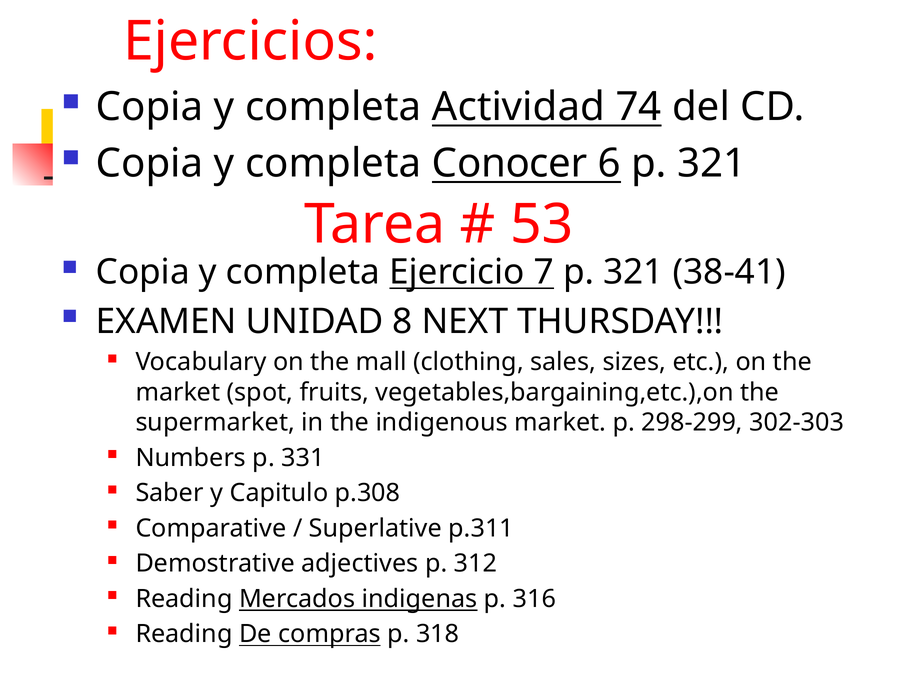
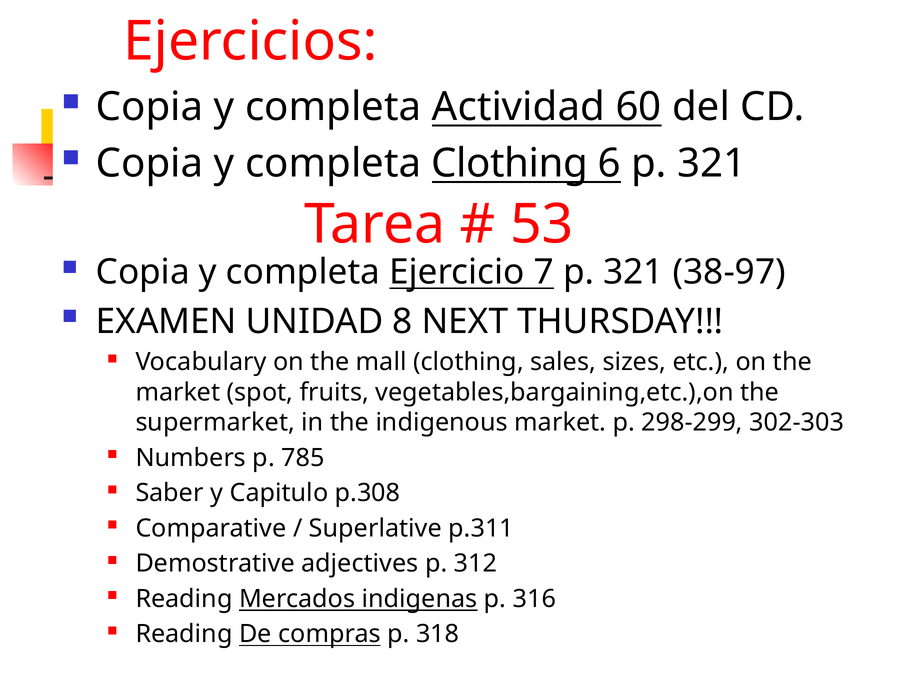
74: 74 -> 60
completa Conocer: Conocer -> Clothing
38-41: 38-41 -> 38-97
331: 331 -> 785
